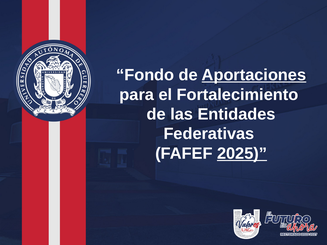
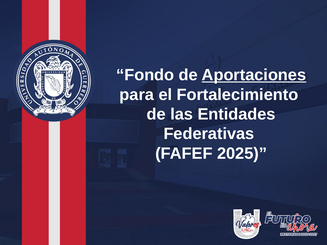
2025 underline: present -> none
